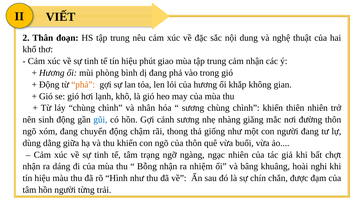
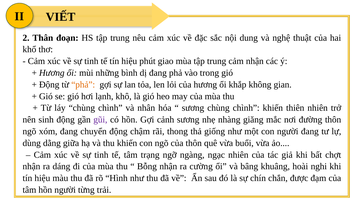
phòng: phòng -> những
gũi colour: blue -> purple
nhiệm: nhiệm -> cường
